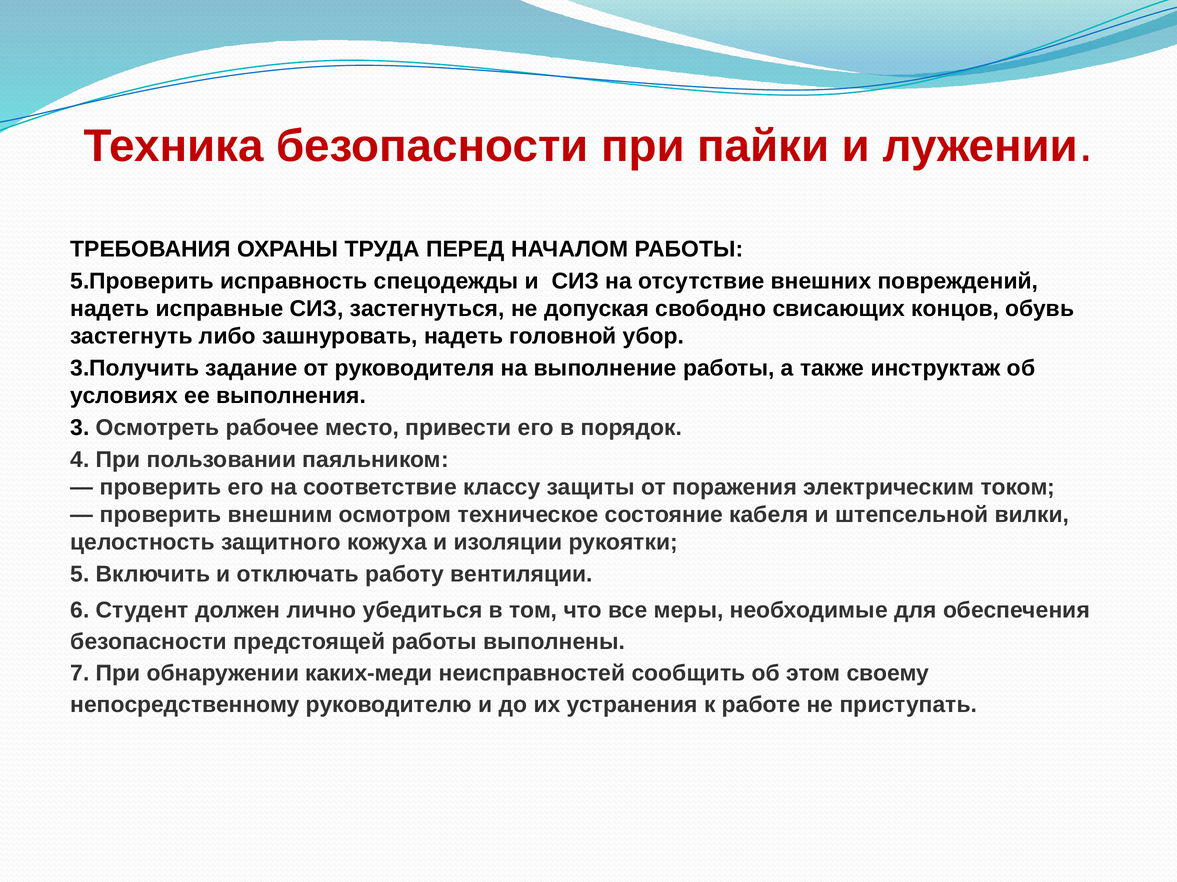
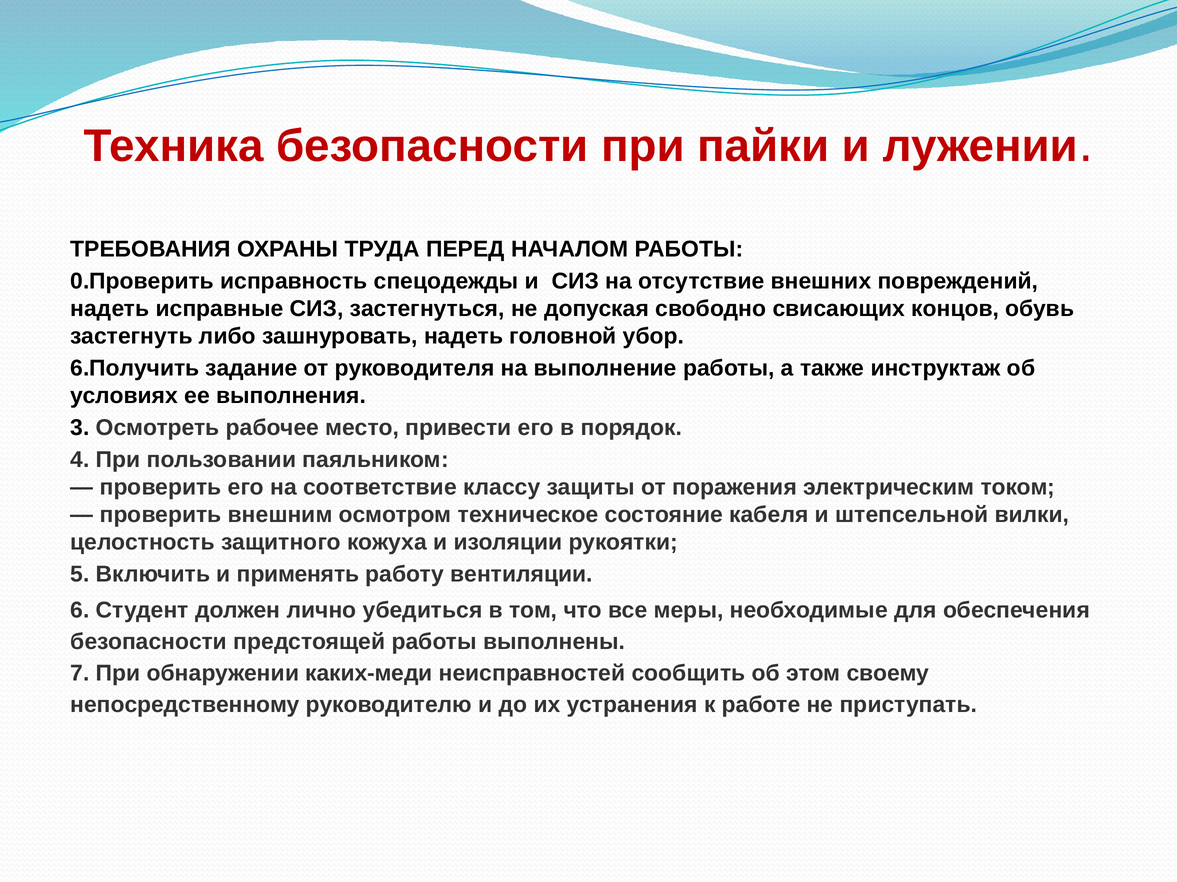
5.Проверить: 5.Проверить -> 0.Проверить
3.Получить: 3.Получить -> 6.Получить
отключать: отключать -> применять
